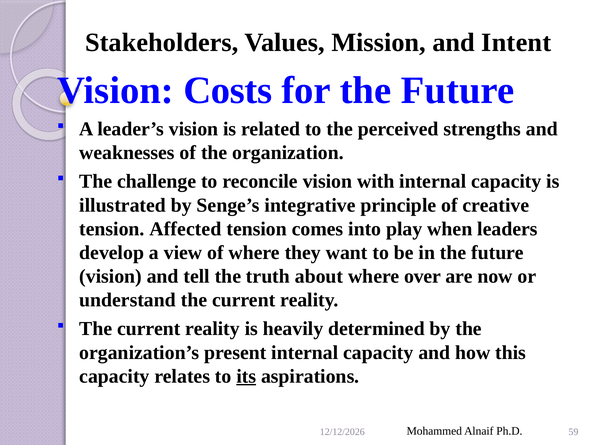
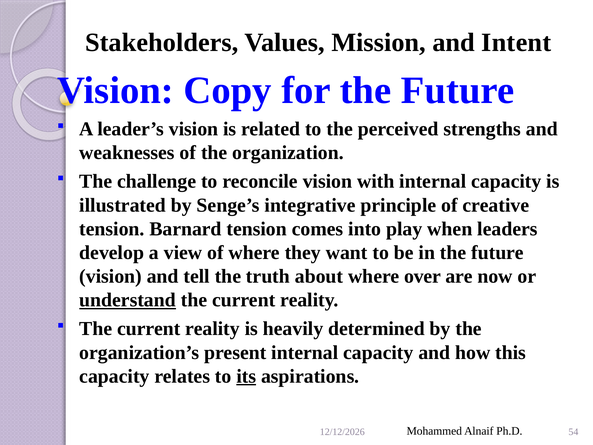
Costs: Costs -> Copy
Affected: Affected -> Barnard
understand underline: none -> present
59: 59 -> 54
